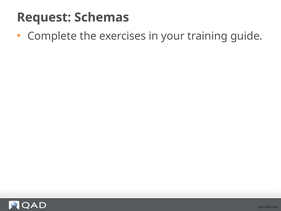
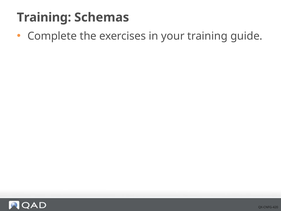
Request at (44, 17): Request -> Training
